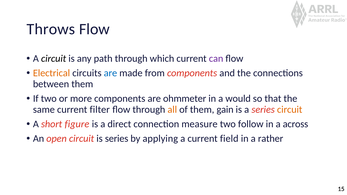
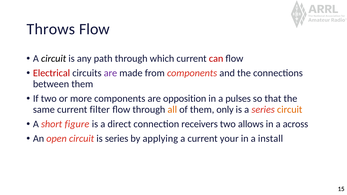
can colour: purple -> red
Electrical colour: orange -> red
are at (110, 73) colour: blue -> purple
ohmmeter: ohmmeter -> opposition
would: would -> pulses
gain: gain -> only
measure: measure -> receivers
follow: follow -> allows
field: field -> your
rather: rather -> install
